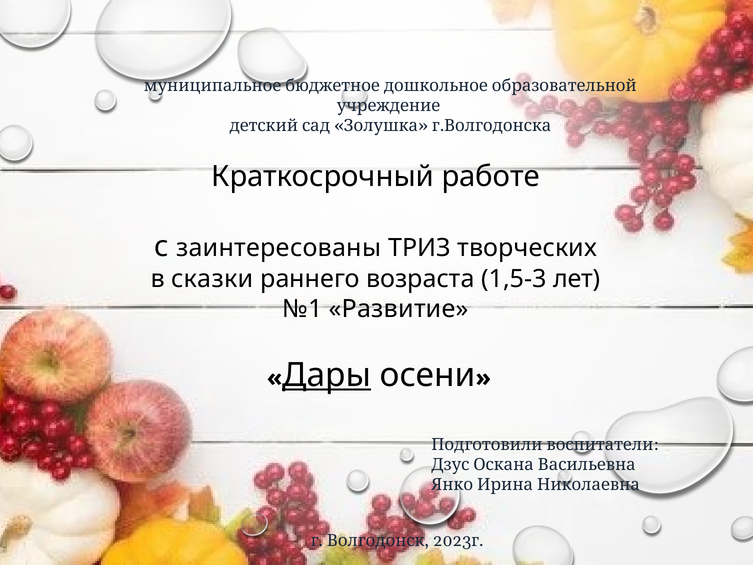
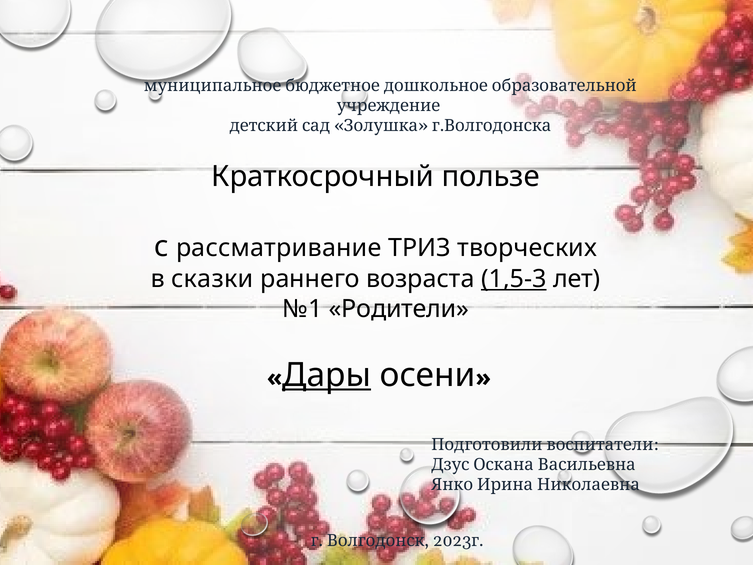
работе: работе -> пользе
заинтересованы: заинтересованы -> рассматривание
1,5-3 underline: none -> present
Развитие: Развитие -> Родители
